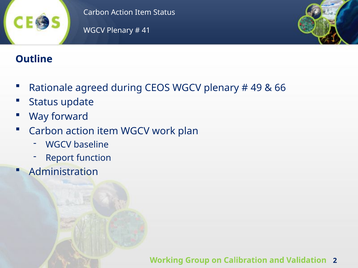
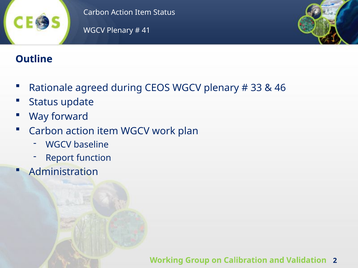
49: 49 -> 33
66: 66 -> 46
